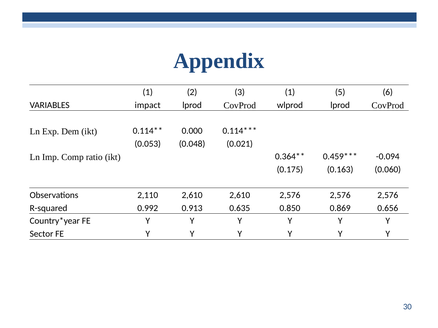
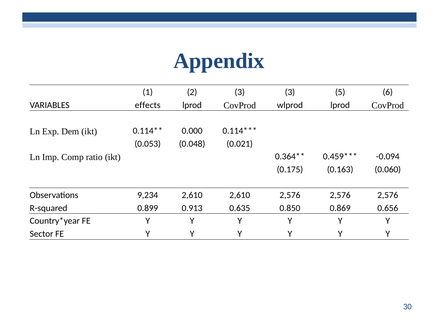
3 1: 1 -> 3
impact: impact -> effects
2,110: 2,110 -> 9,234
0.992: 0.992 -> 0.899
